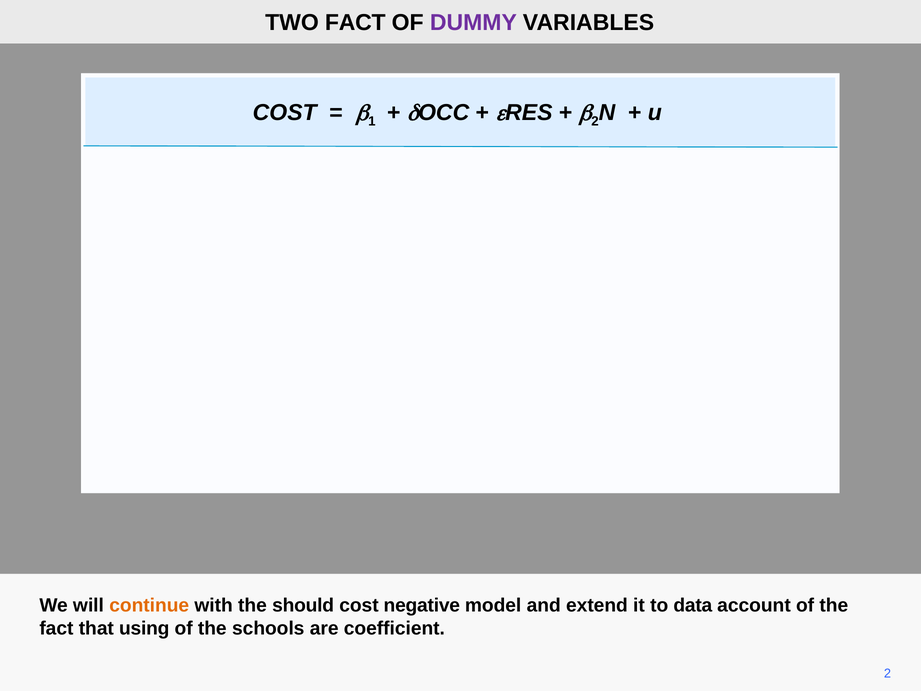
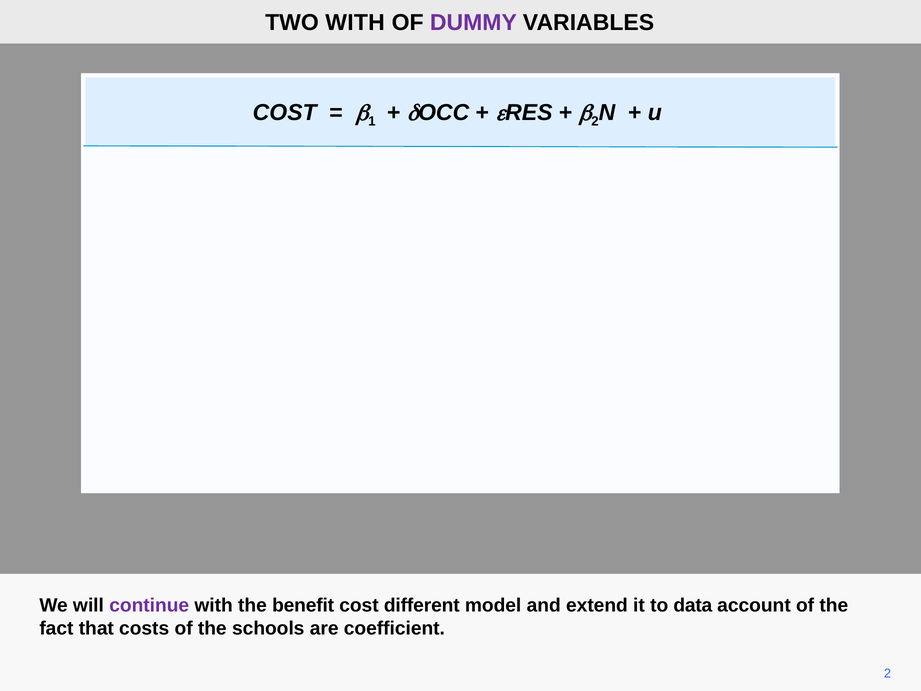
TWO FACT: FACT -> WITH
continue colour: orange -> purple
should: should -> benefit
negative: negative -> different
using: using -> costs
